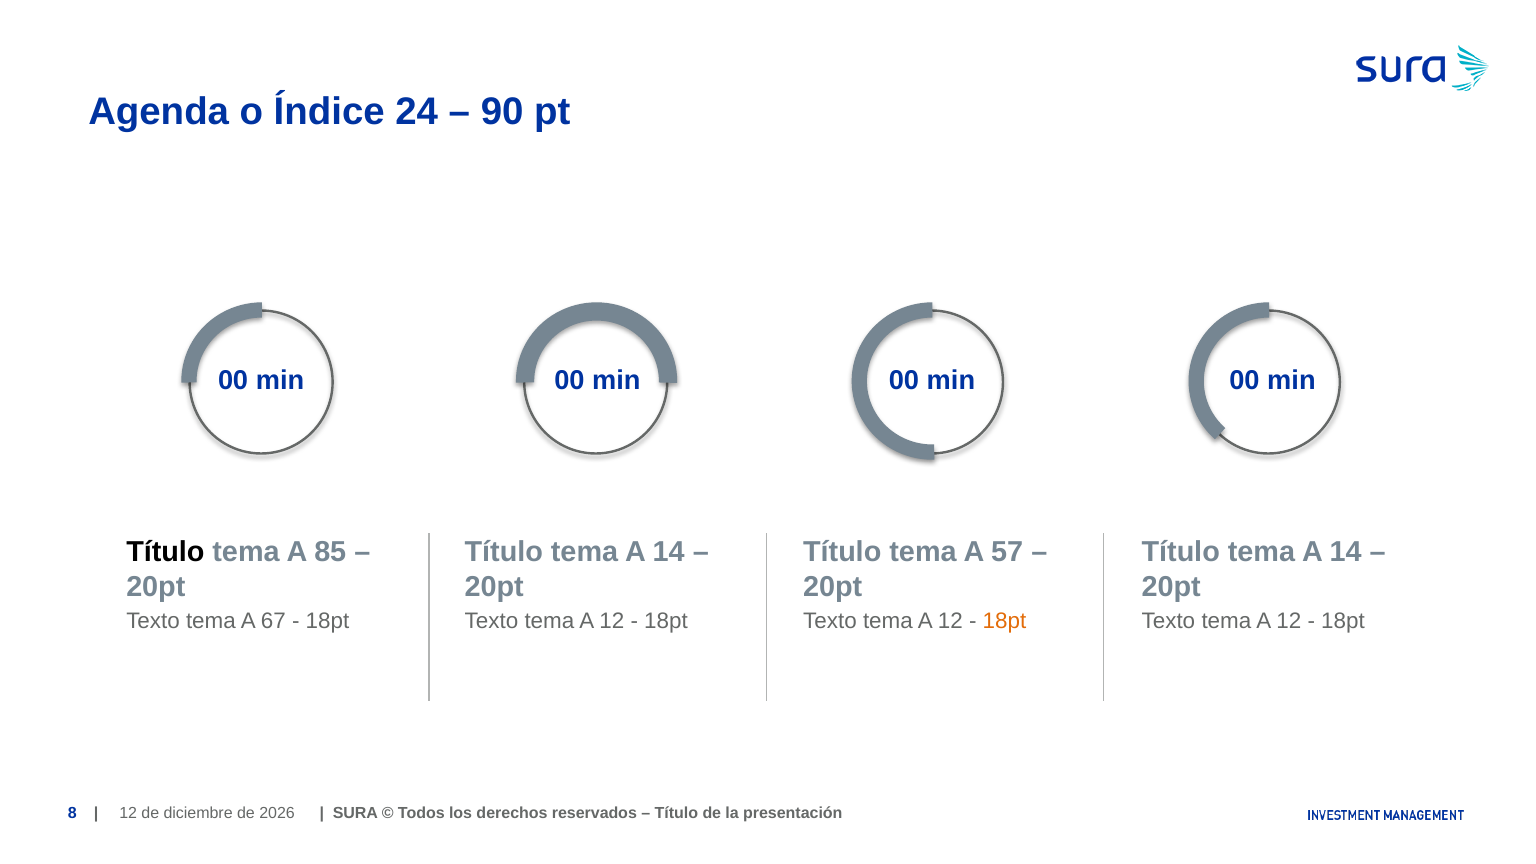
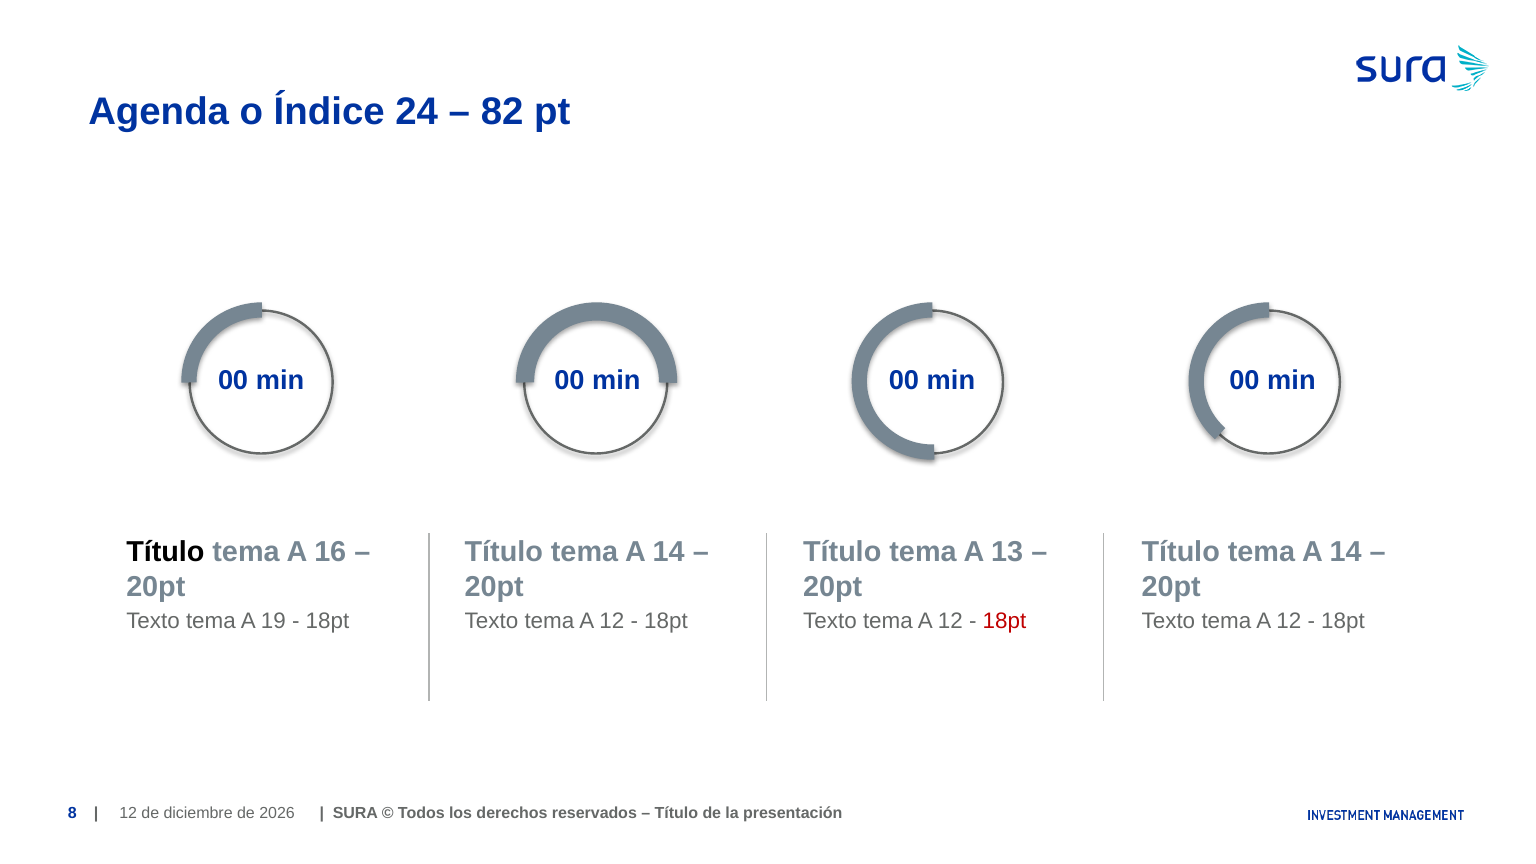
90: 90 -> 82
85: 85 -> 16
57: 57 -> 13
67: 67 -> 19
18pt at (1004, 621) colour: orange -> red
